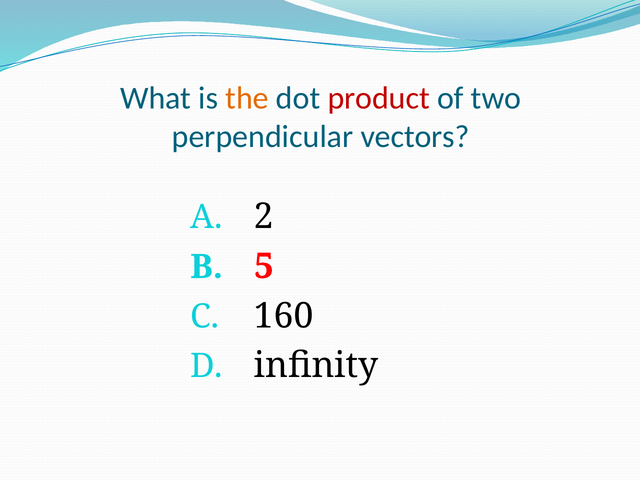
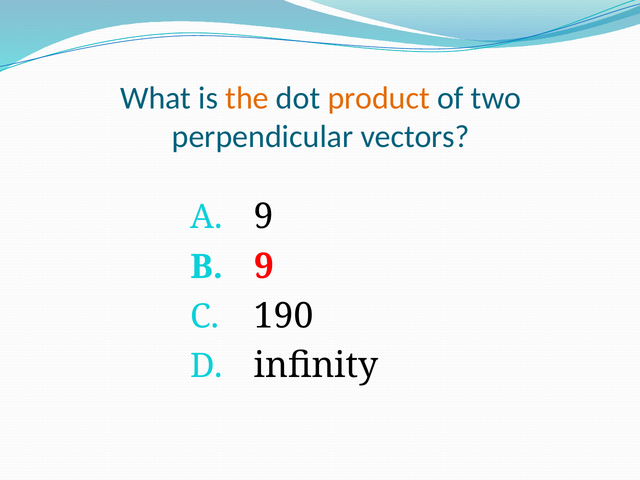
product colour: red -> orange
2 at (264, 217): 2 -> 9
5 at (264, 266): 5 -> 9
160: 160 -> 190
